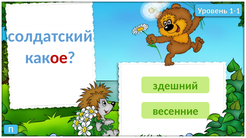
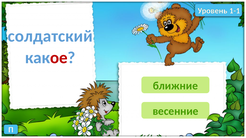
здешний: здешний -> ближние
